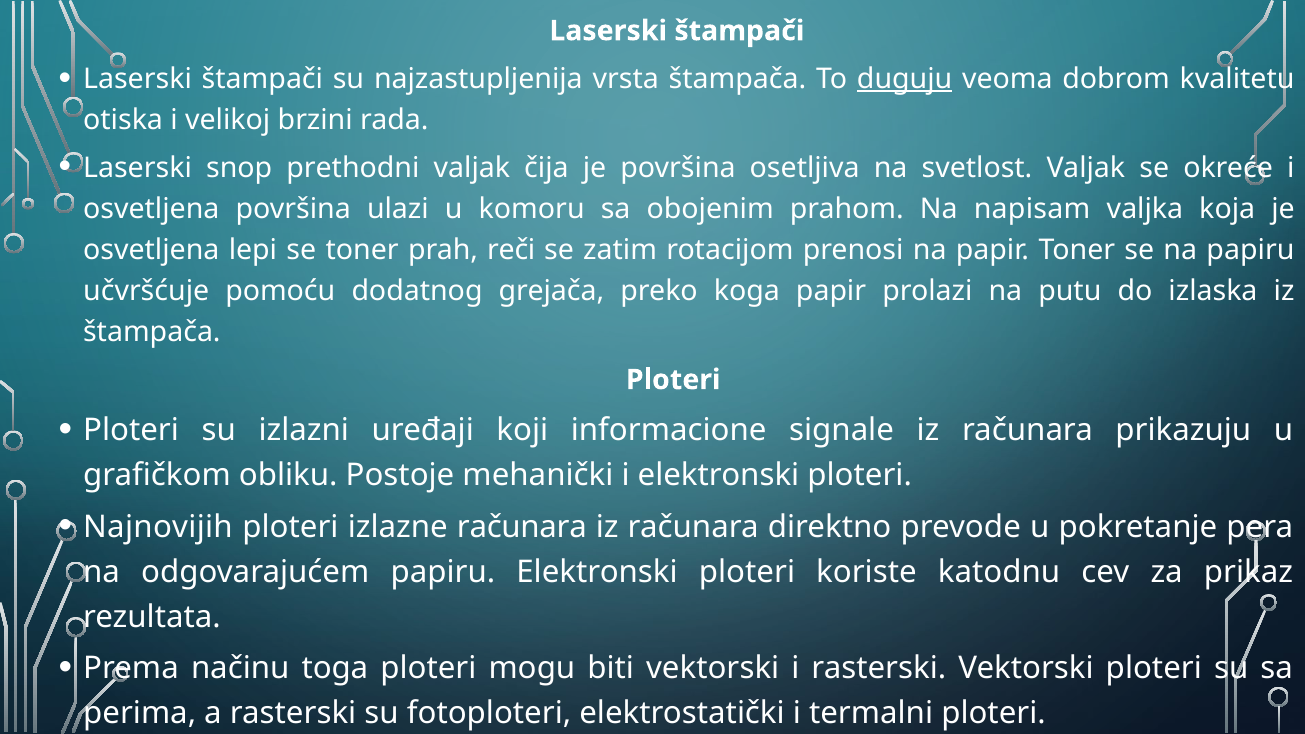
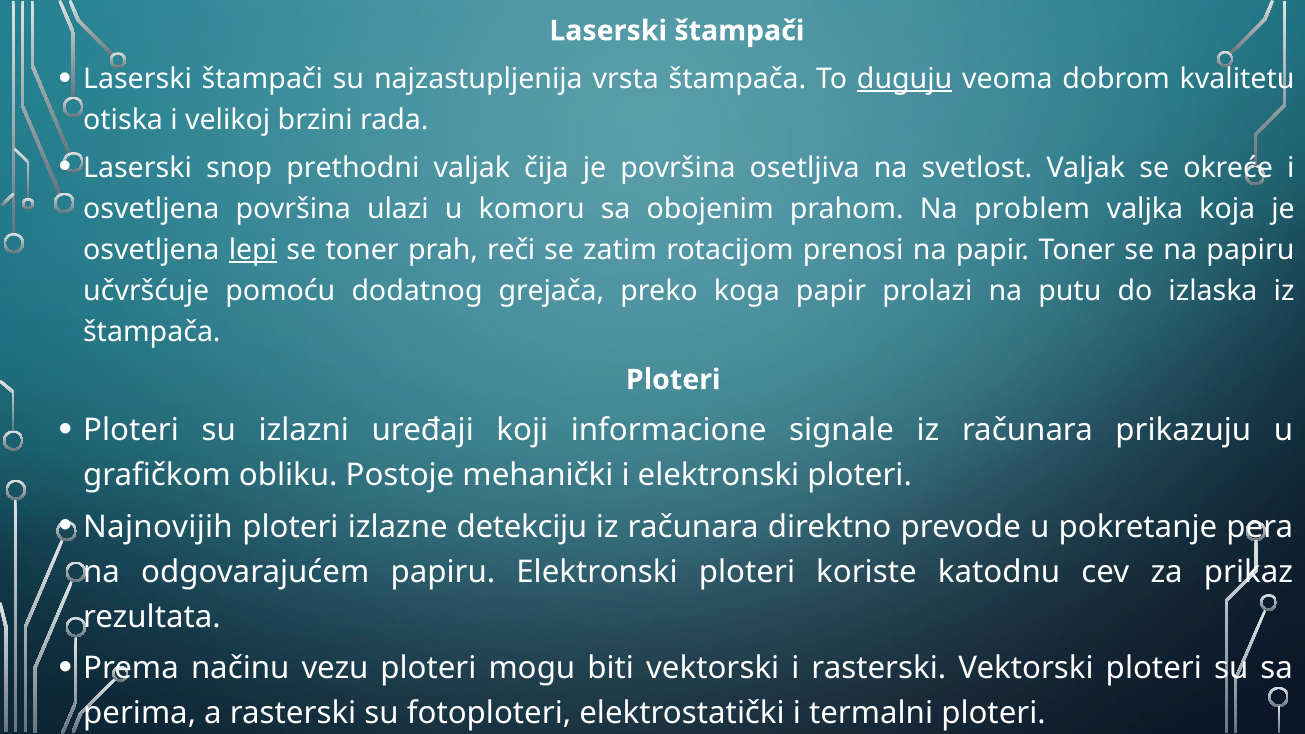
napisam: napisam -> problem
lepi underline: none -> present
izlazne računara: računara -> detekciju
toga: toga -> vezu
